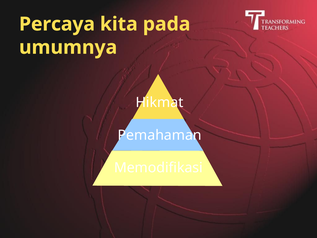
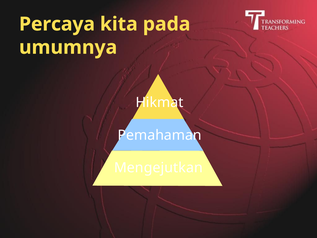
Memodifikasi: Memodifikasi -> Mengejutkan
